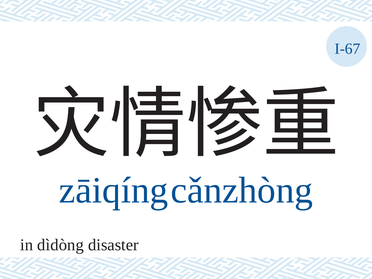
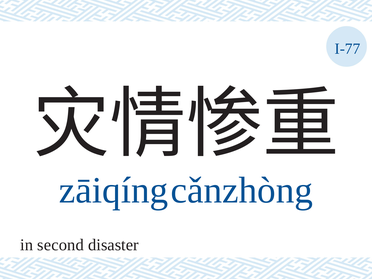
I-67: I-67 -> I-77
dìdòng: dìdòng -> second
